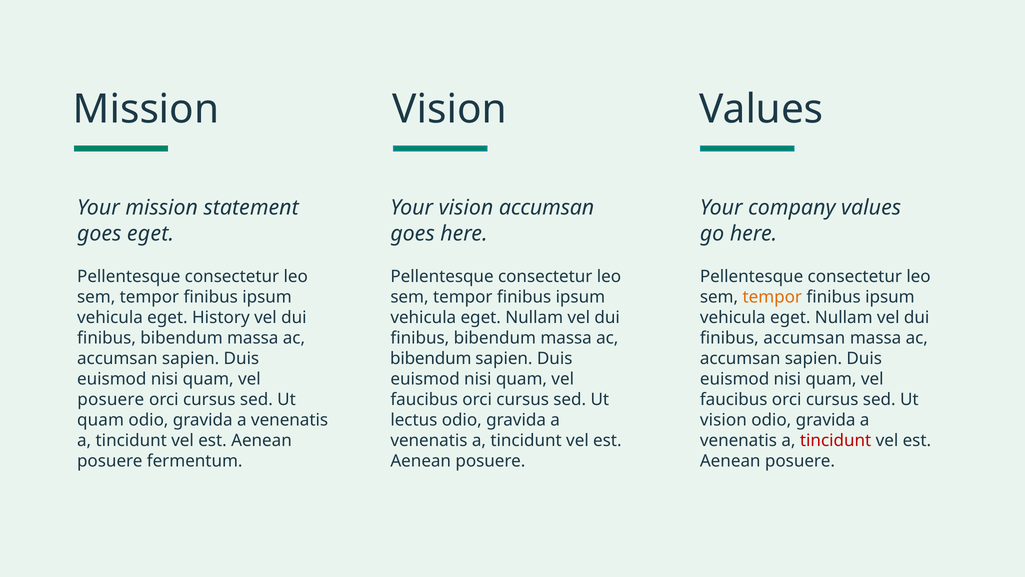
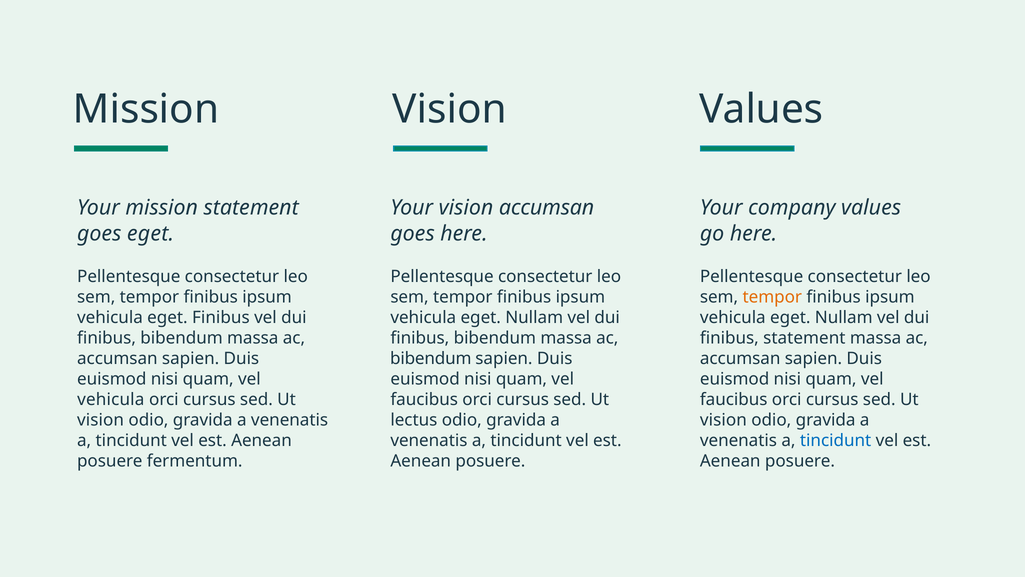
eget History: History -> Finibus
finibus accumsan: accumsan -> statement
posuere at (111, 400): posuere -> vehicula
quam at (101, 420): quam -> vision
tincidunt at (836, 440) colour: red -> blue
